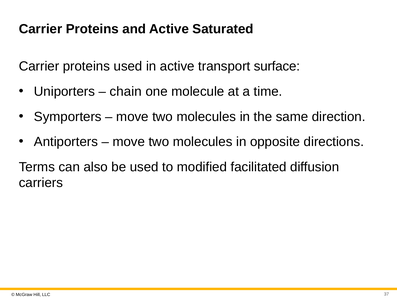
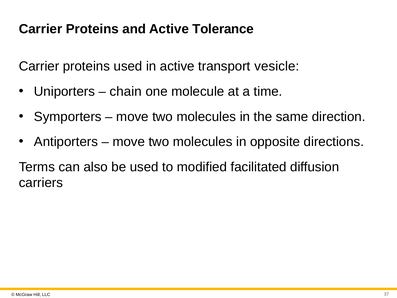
Saturated: Saturated -> Tolerance
surface: surface -> vesicle
